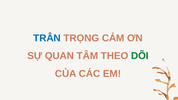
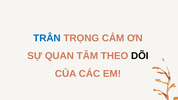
DÕI colour: green -> black
